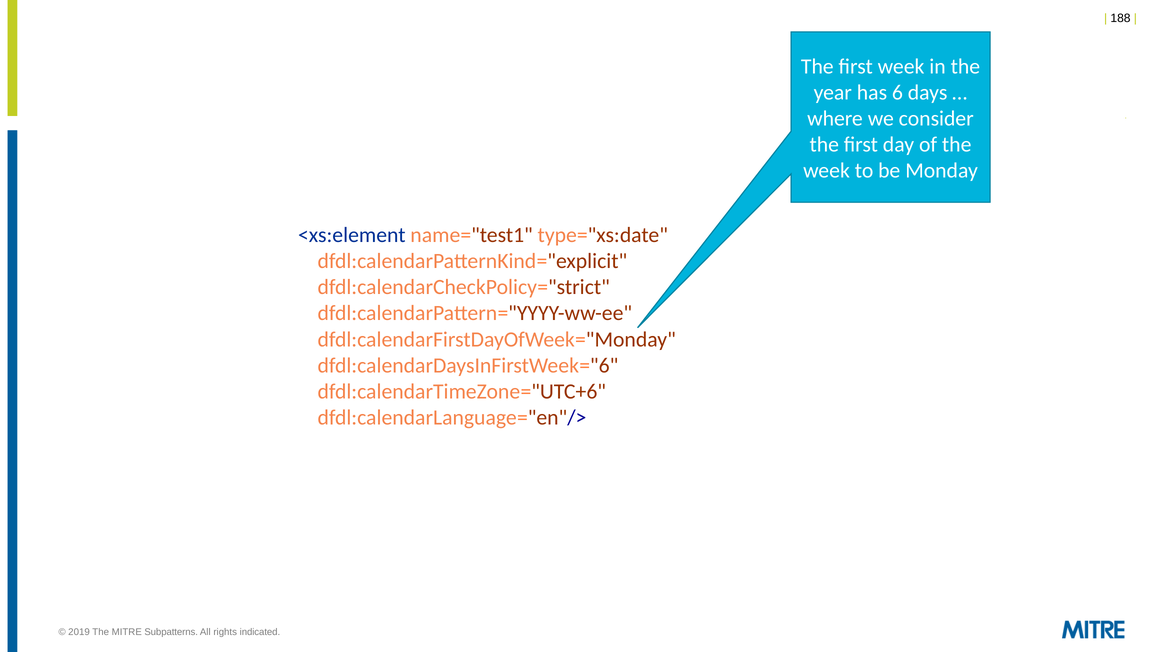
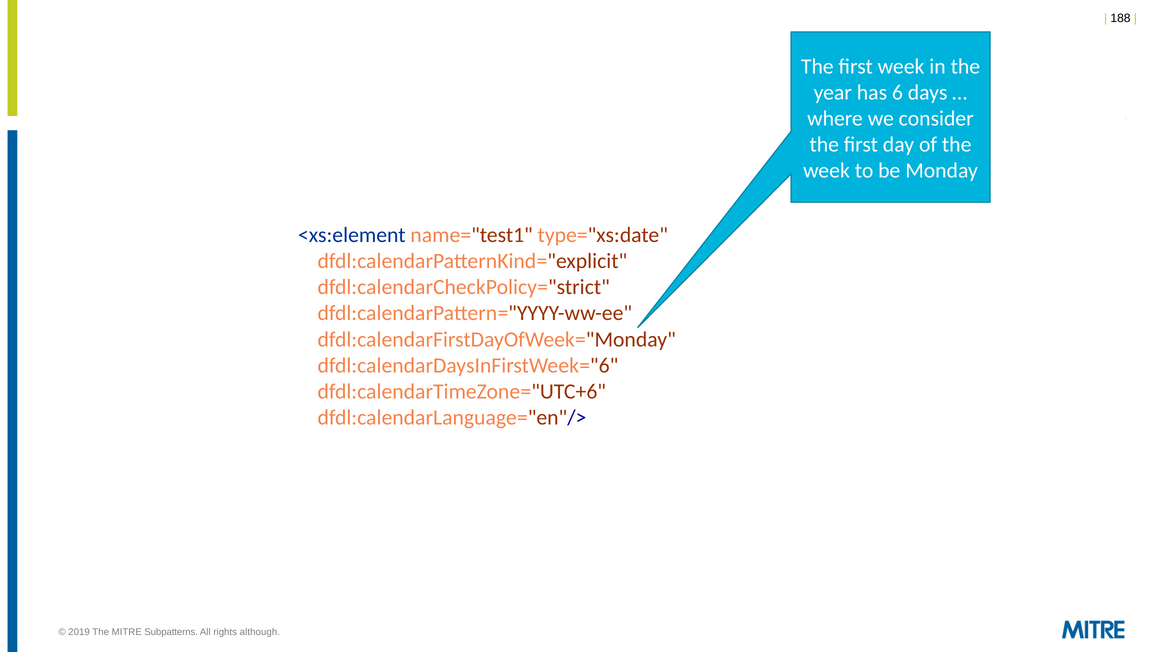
indicated: indicated -> although
